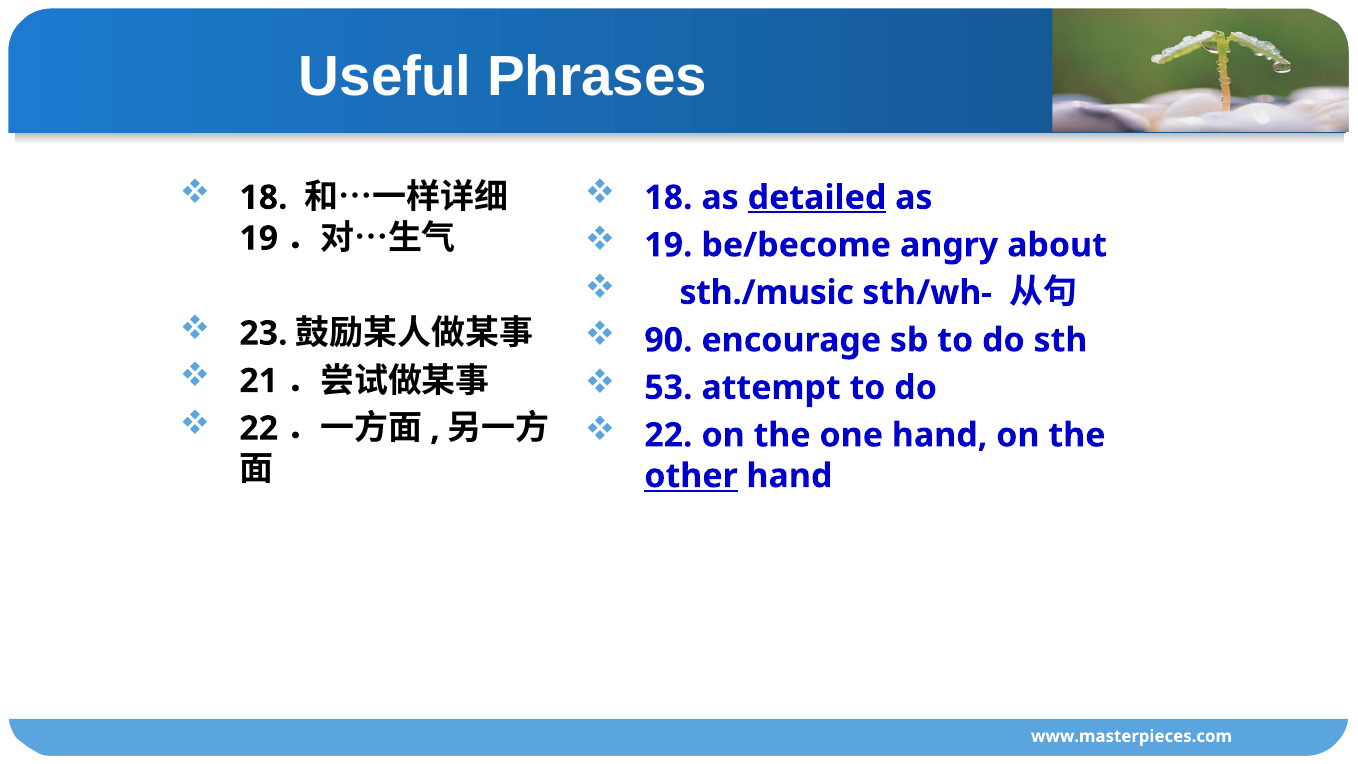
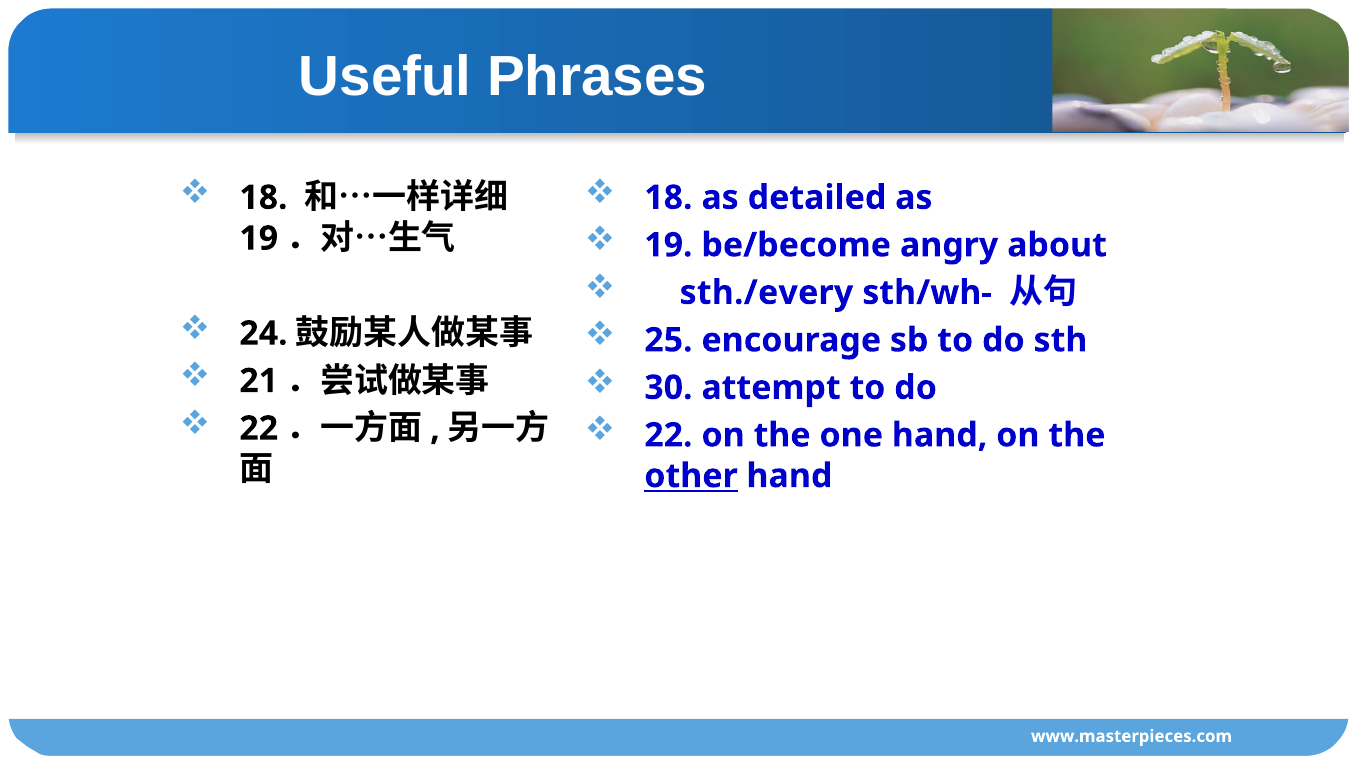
detailed underline: present -> none
sth./music: sth./music -> sth./every
23: 23 -> 24
90: 90 -> 25
53: 53 -> 30
